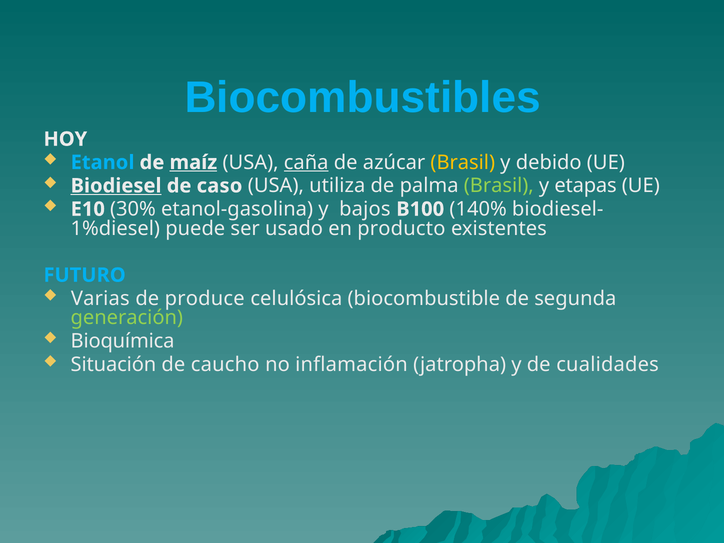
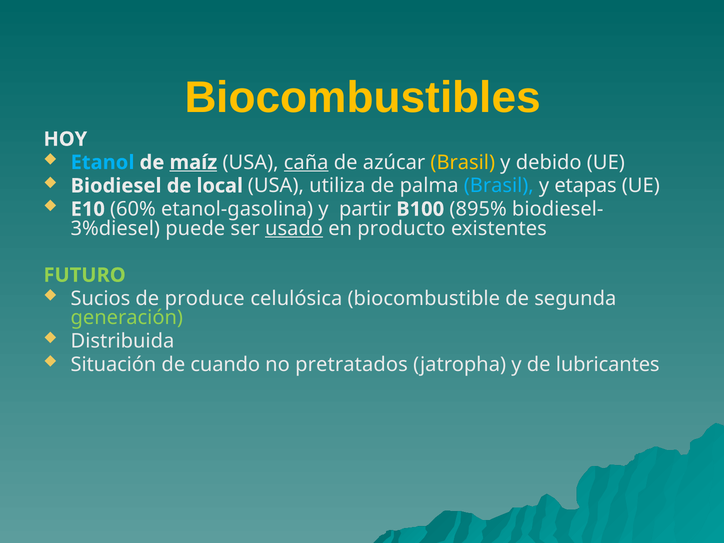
Biocombustibles colour: light blue -> yellow
Biodiesel underline: present -> none
caso: caso -> local
Brasil at (499, 186) colour: light green -> light blue
30%: 30% -> 60%
bajos: bajos -> partir
140%: 140% -> 895%
1%diesel: 1%diesel -> 3%diesel
usado underline: none -> present
FUTURO colour: light blue -> light green
Varias: Varias -> Sucios
Bioquímica: Bioquímica -> Distribuida
caucho: caucho -> cuando
inflamación: inflamación -> pretratados
cualidades: cualidades -> lubricantes
